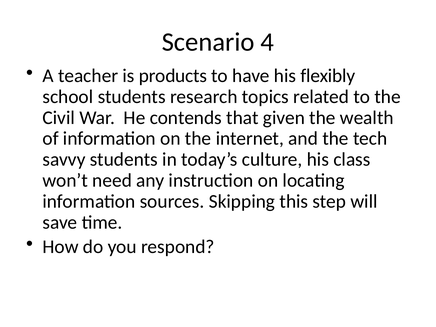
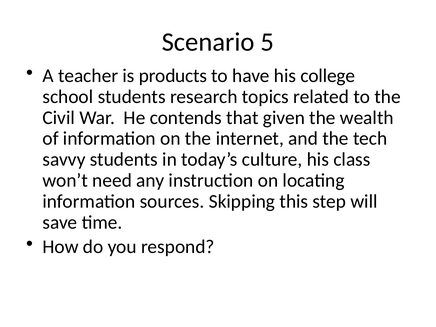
4: 4 -> 5
flexibly: flexibly -> college
